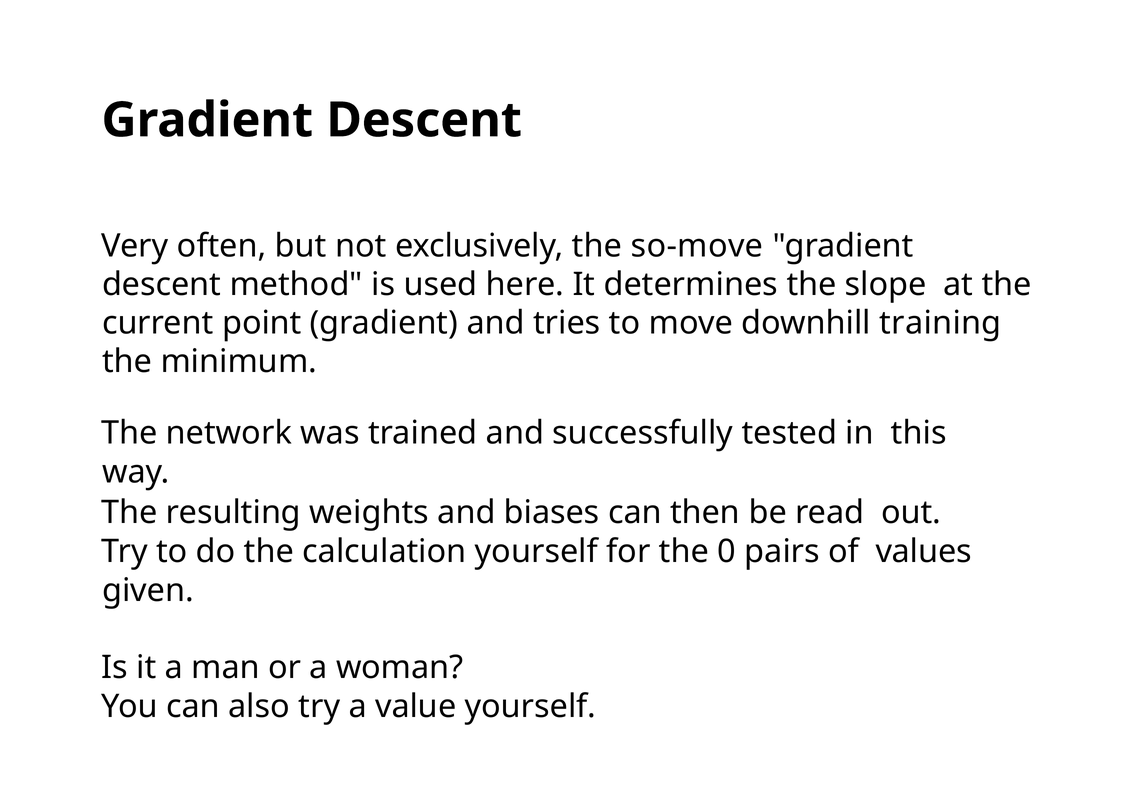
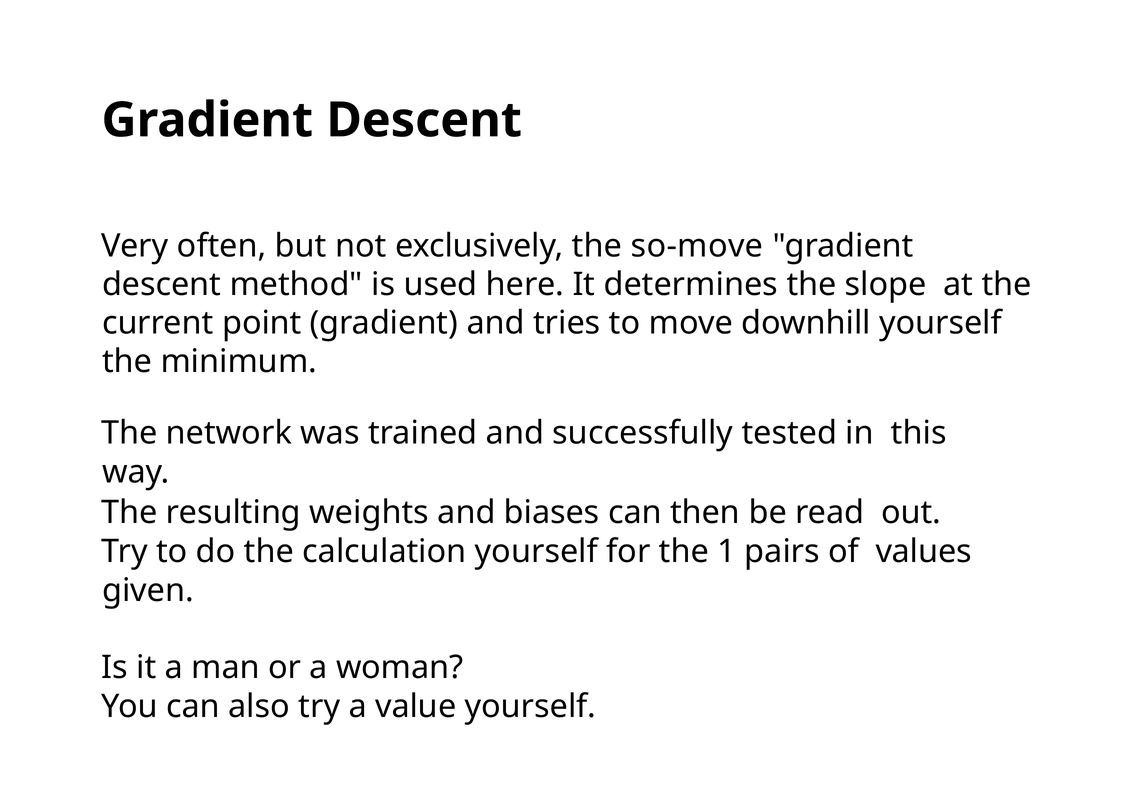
downhill training: training -> yourself
0: 0 -> 1
